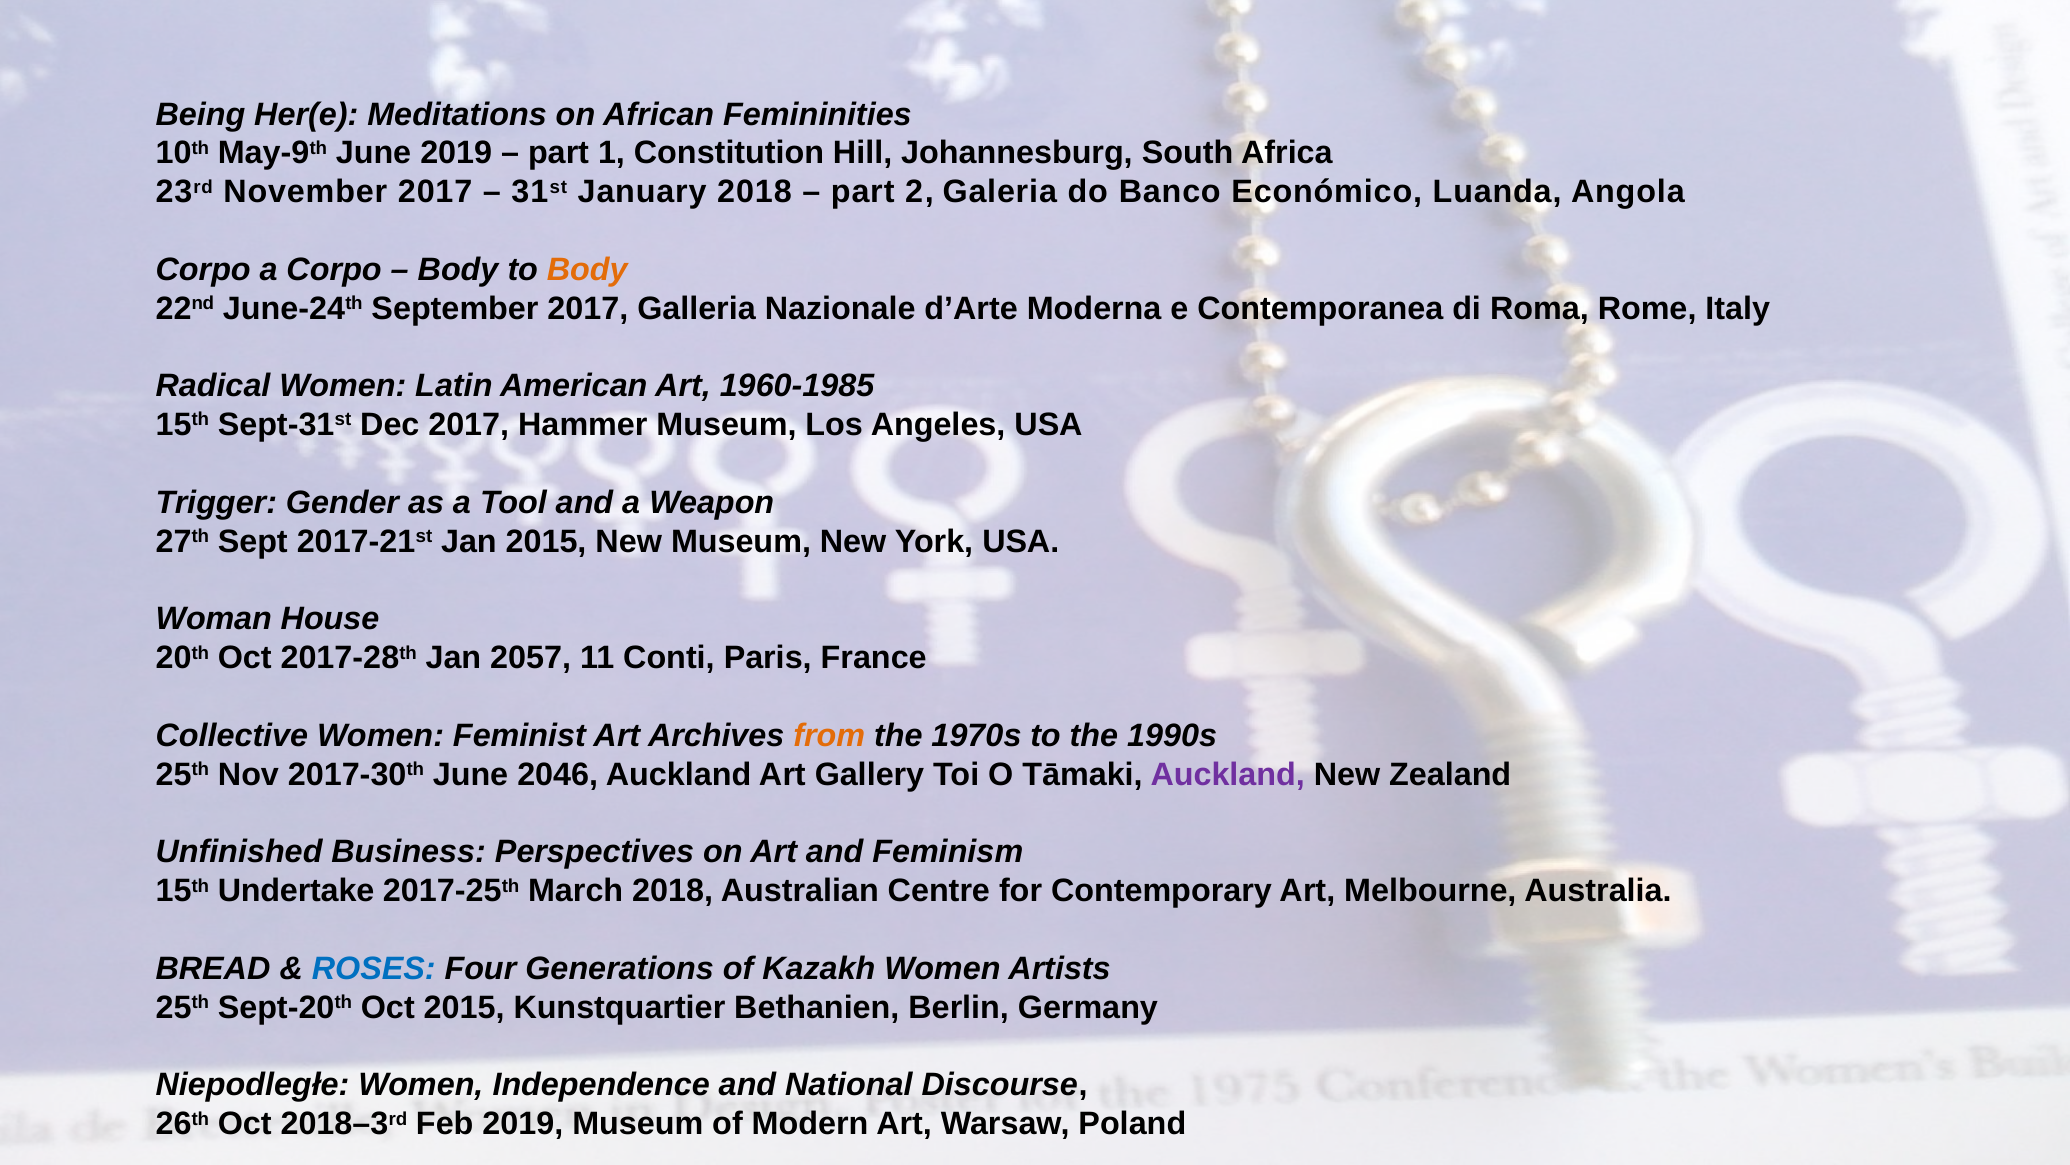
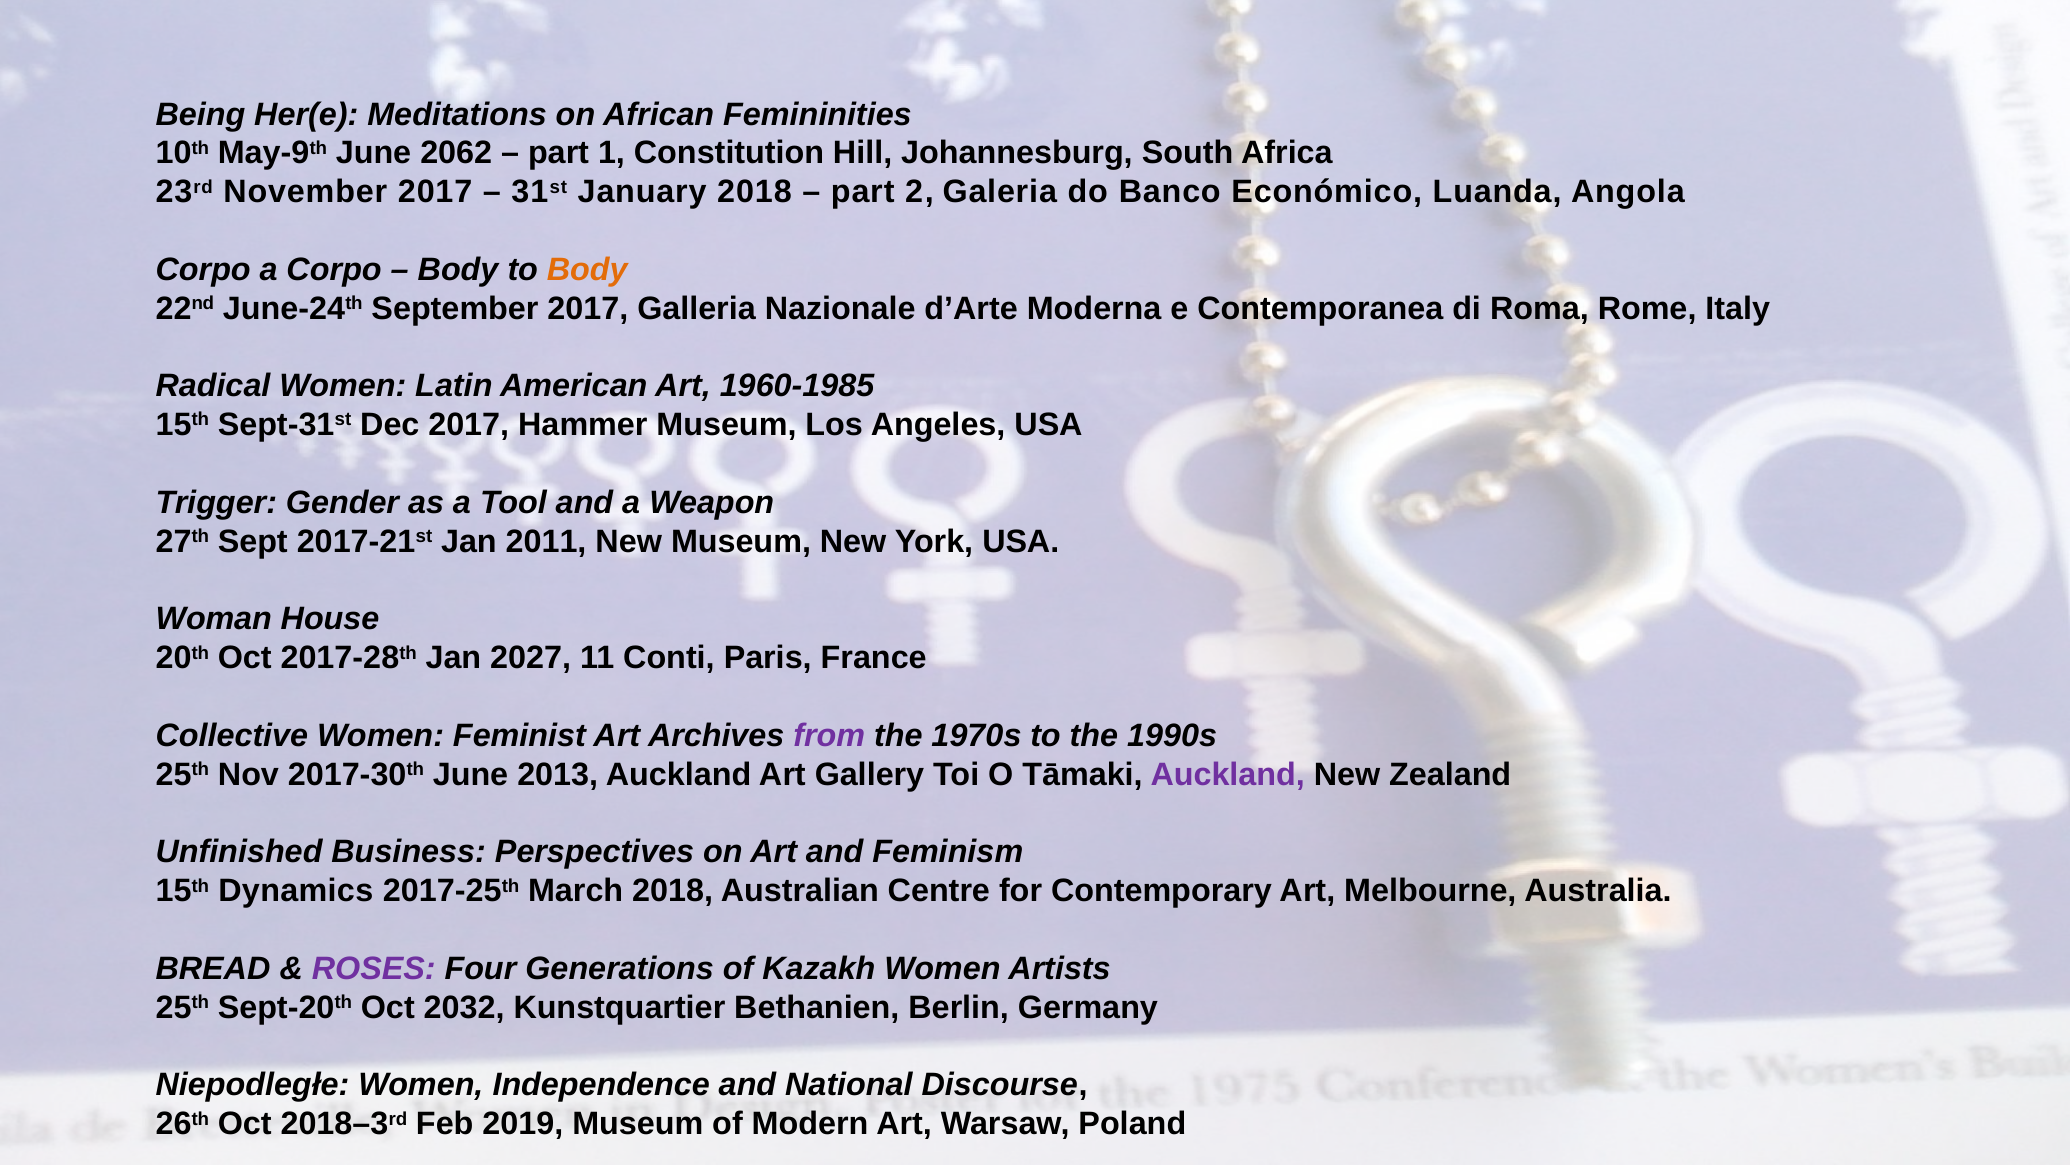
June 2019: 2019 -> 2062
Jan 2015: 2015 -> 2011
2057: 2057 -> 2027
from colour: orange -> purple
2046: 2046 -> 2013
Undertake: Undertake -> Dynamics
ROSES colour: blue -> purple
Oct 2015: 2015 -> 2032
